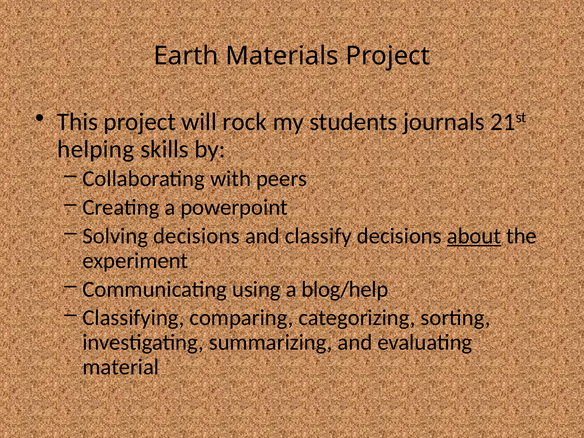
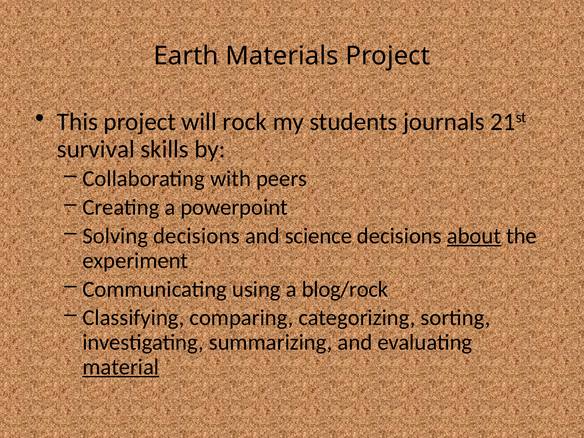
helping: helping -> survival
classify: classify -> science
blog/help: blog/help -> blog/rock
material underline: none -> present
